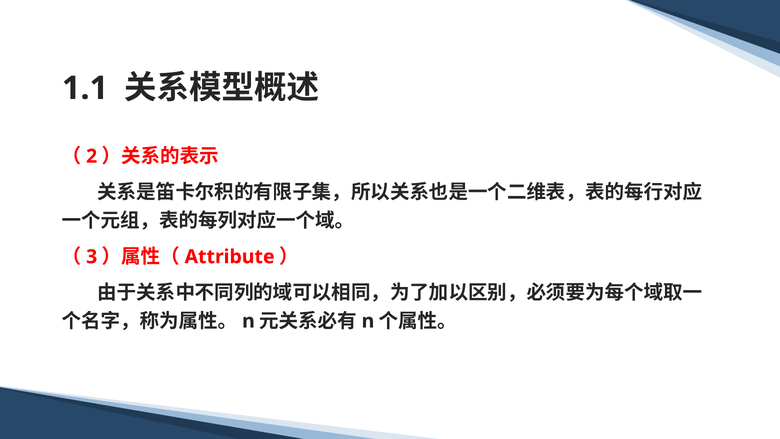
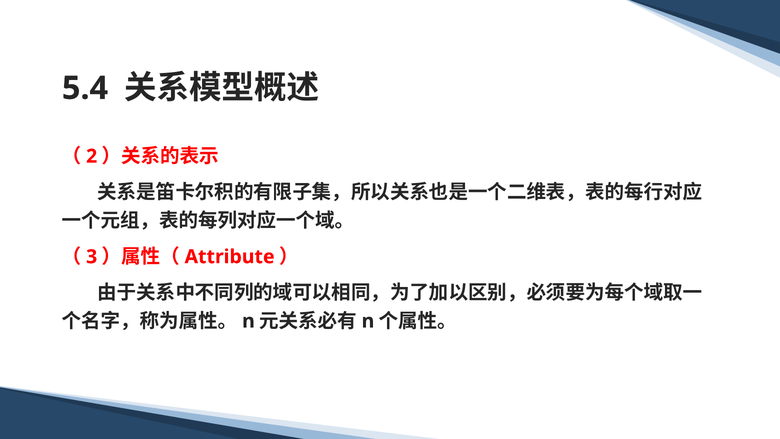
1.1: 1.1 -> 5.4
